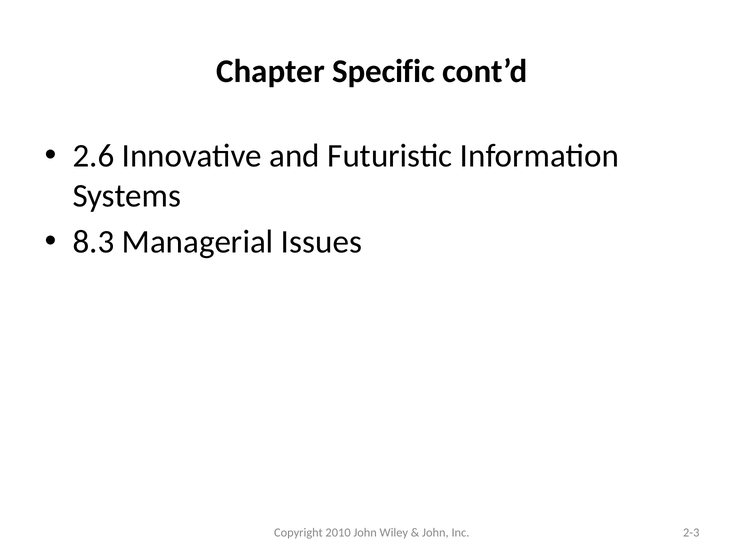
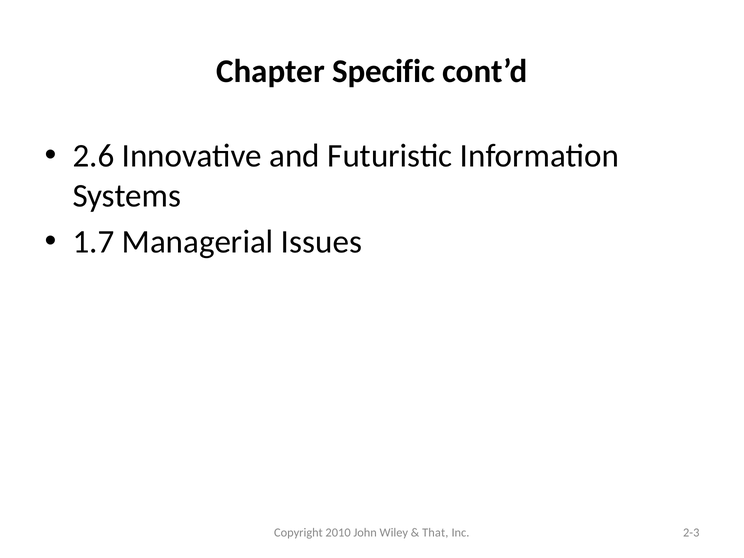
8.3: 8.3 -> 1.7
John at (435, 533): John -> That
